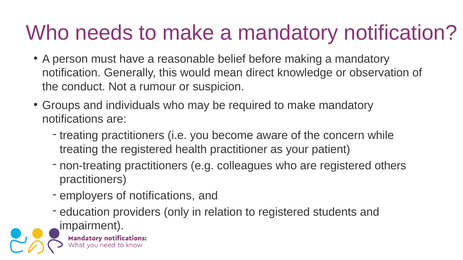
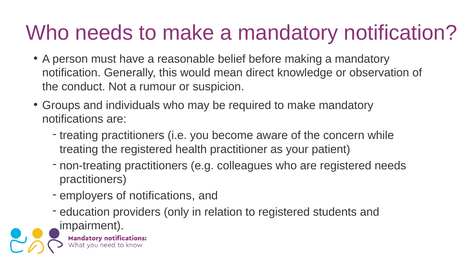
registered others: others -> needs
